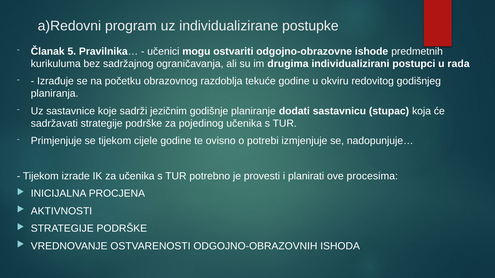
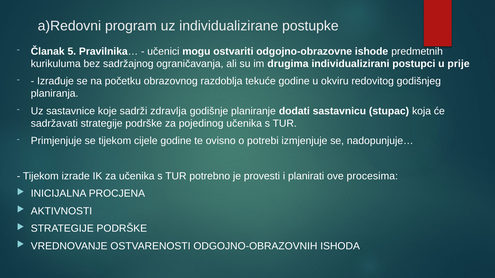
rada: rada -> prije
jezičnim: jezičnim -> zdravlja
